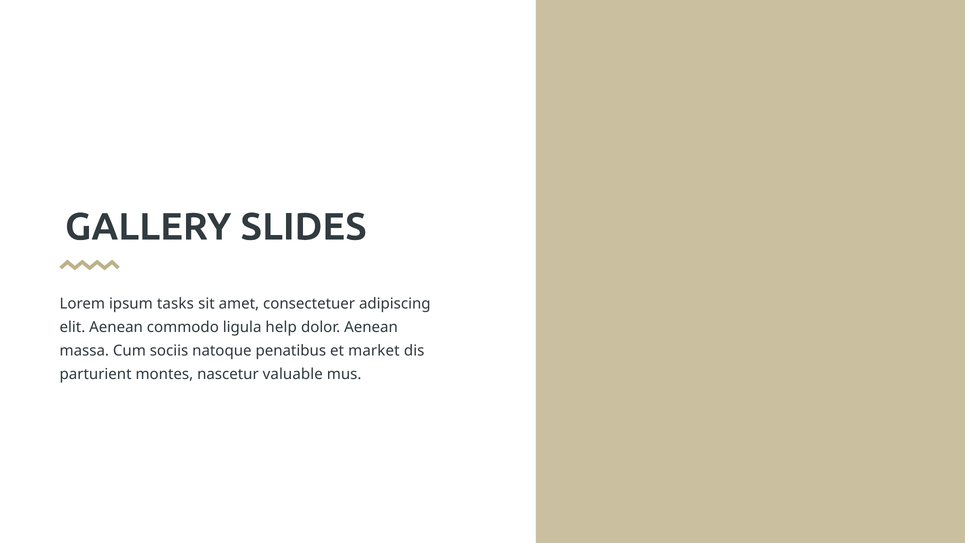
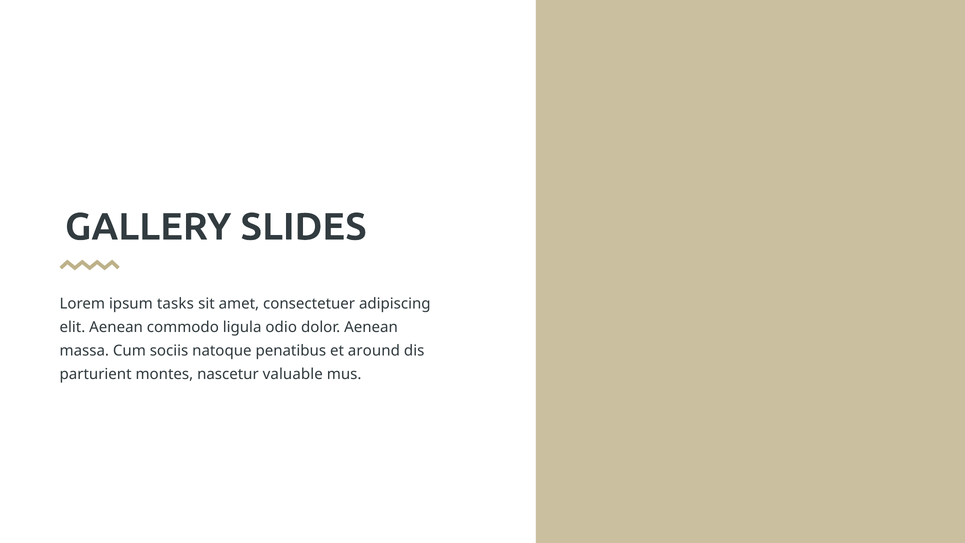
help: help -> odio
market: market -> around
